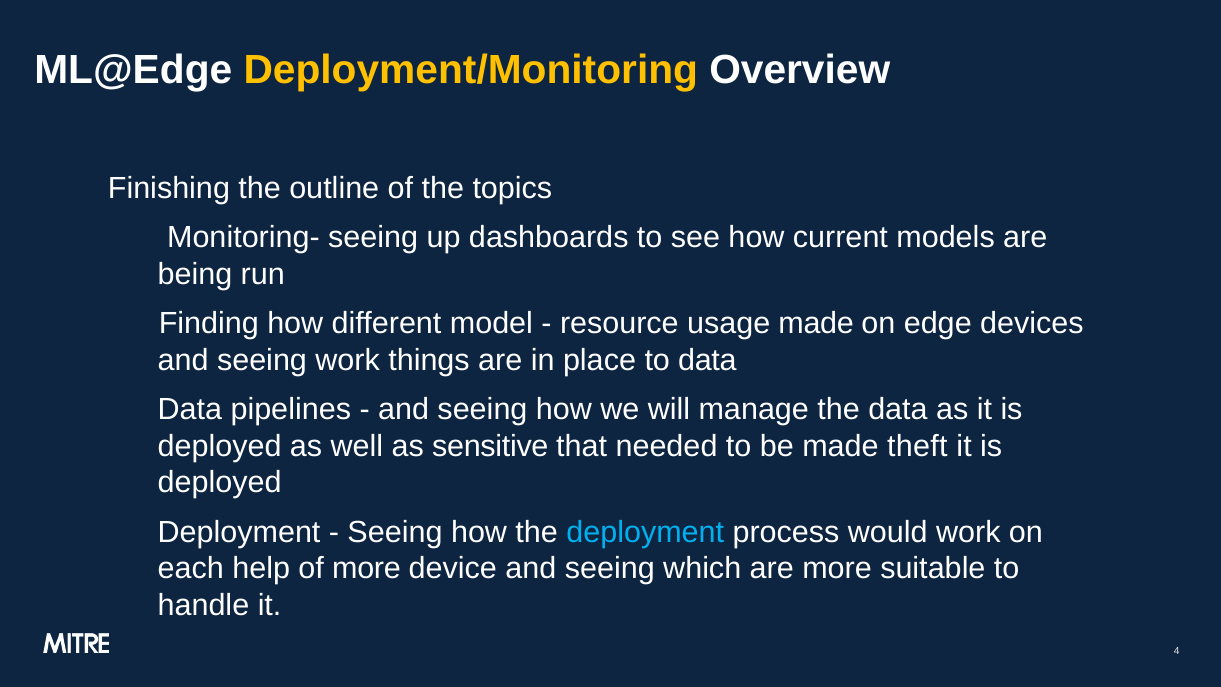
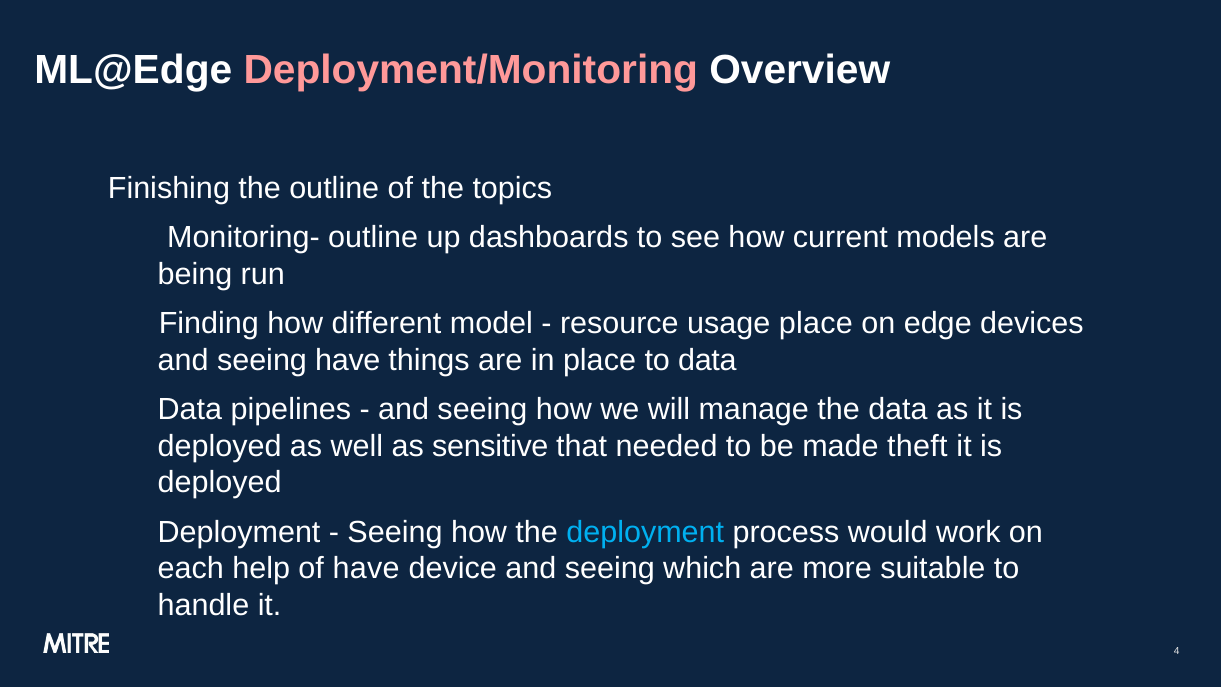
Deployment/Monitoring colour: yellow -> pink
Monitoring- seeing: seeing -> outline
usage made: made -> place
seeing work: work -> have
of more: more -> have
